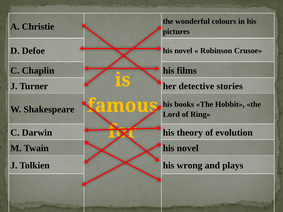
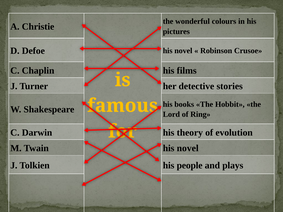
wrong: wrong -> people
